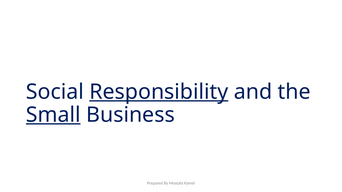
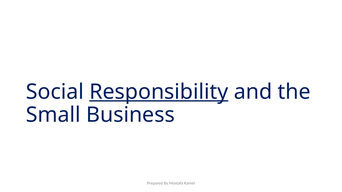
Small underline: present -> none
